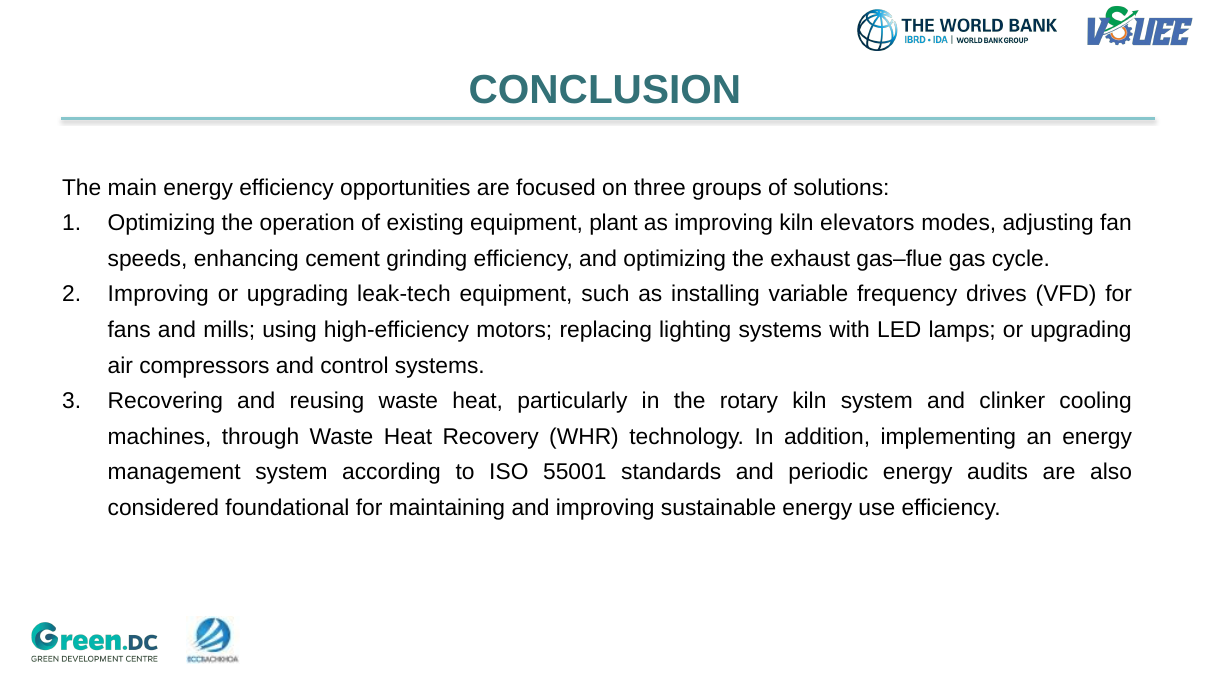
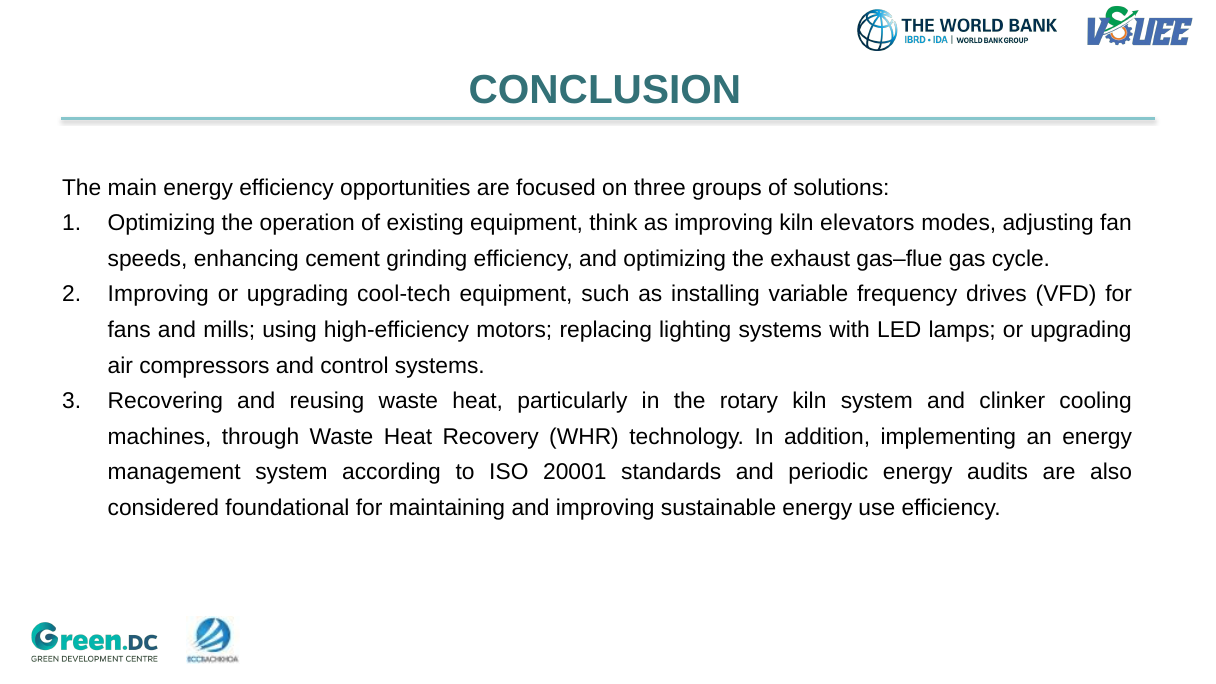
plant: plant -> think
leak-tech: leak-tech -> cool-tech
55001: 55001 -> 20001
